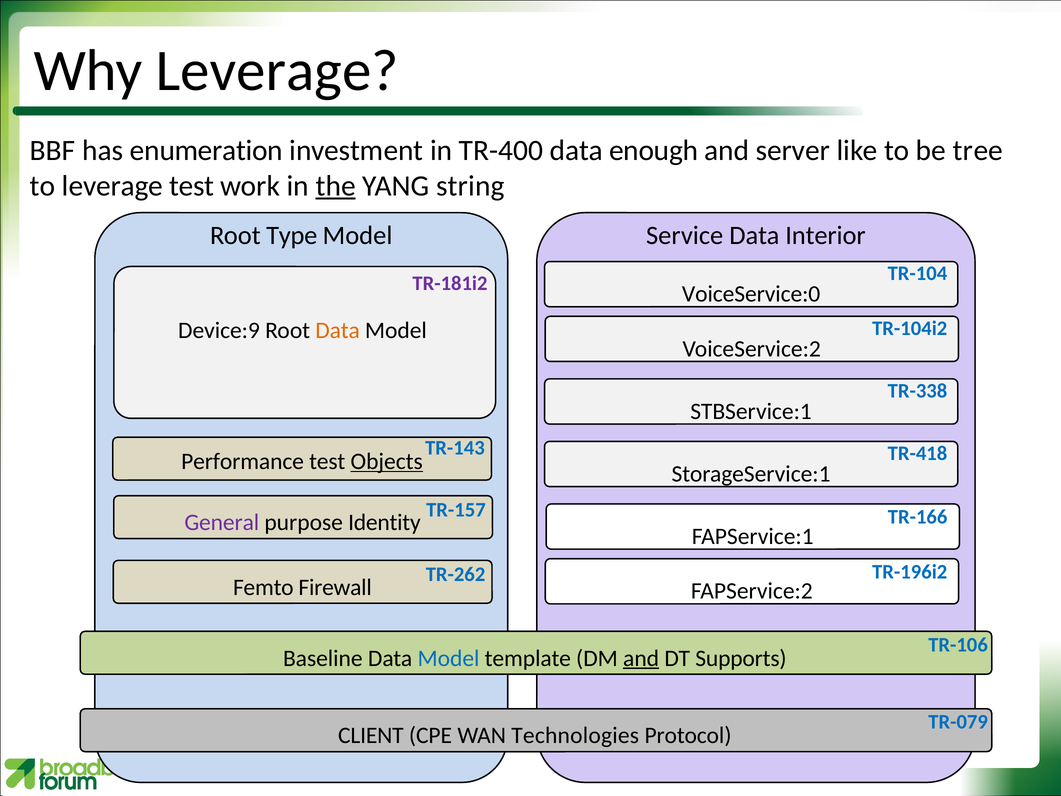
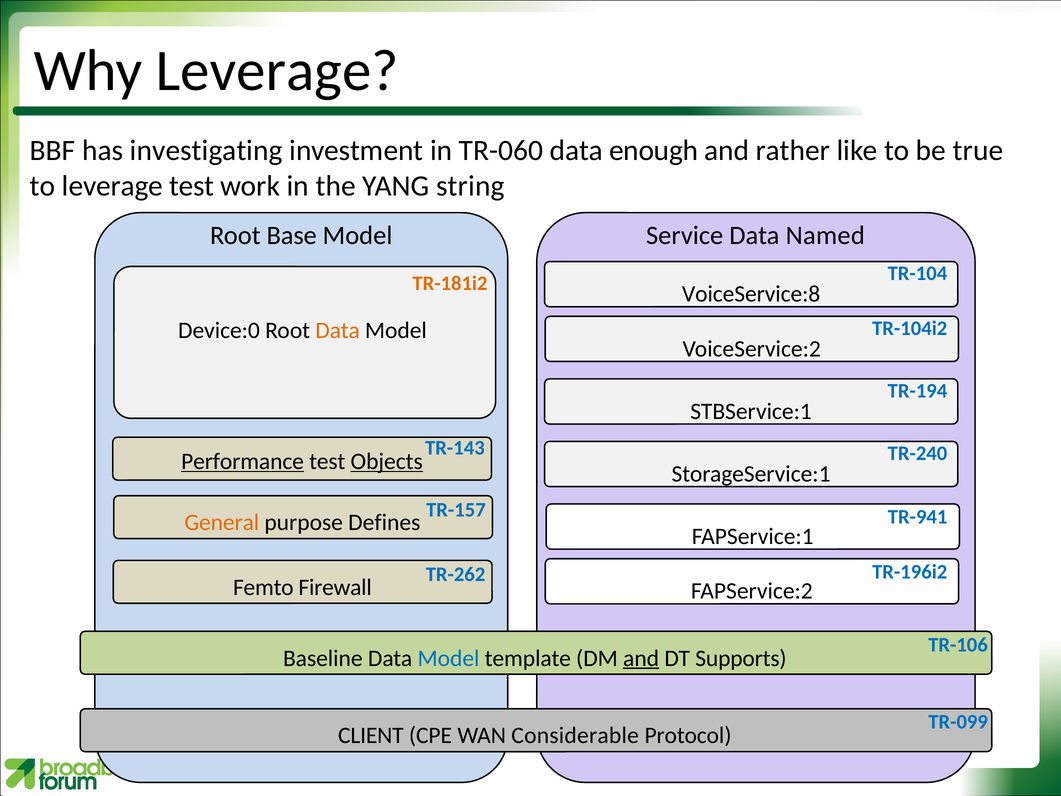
enumeration: enumeration -> investigating
TR-400: TR-400 -> TR-060
server: server -> rather
tree: tree -> true
the underline: present -> none
Type: Type -> Base
Interior: Interior -> Named
TR-181i2 colour: purple -> orange
VoiceService:0: VoiceService:0 -> VoiceService:8
Device:9: Device:9 -> Device:0
TR-338: TR-338 -> TR-194
TR-418: TR-418 -> TR-240
Performance underline: none -> present
TR-166: TR-166 -> TR-941
General colour: purple -> orange
Identity: Identity -> Defines
TR-079: TR-079 -> TR-099
Technologies: Technologies -> Considerable
